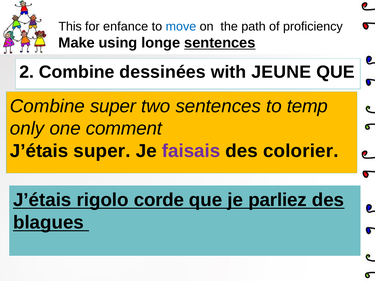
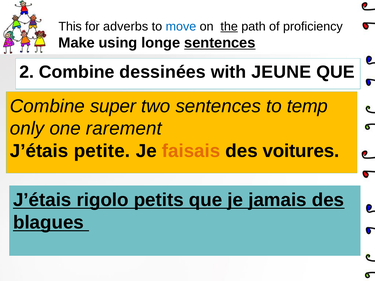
enfance: enfance -> adverbs
the underline: none -> present
comment: comment -> rarement
J’étais super: super -> petite
faisais colour: purple -> orange
colorier: colorier -> voitures
corde: corde -> petits
parliez: parliez -> jamais
